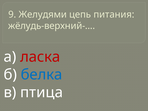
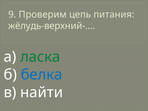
Желудями: Желудями -> Проверим
ласка colour: red -> green
птица: птица -> найти
